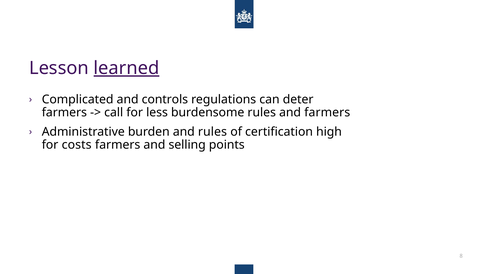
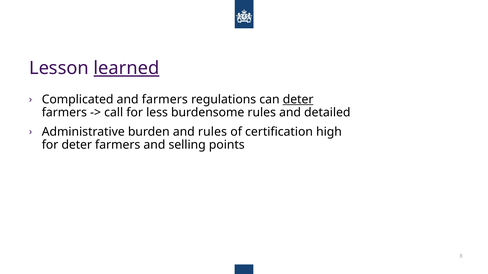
and controls: controls -> farmers
deter at (298, 100) underline: none -> present
and farmers: farmers -> detailed
for costs: costs -> deter
